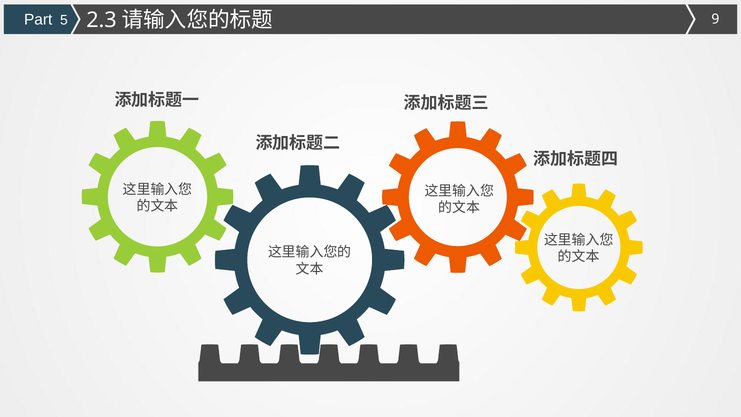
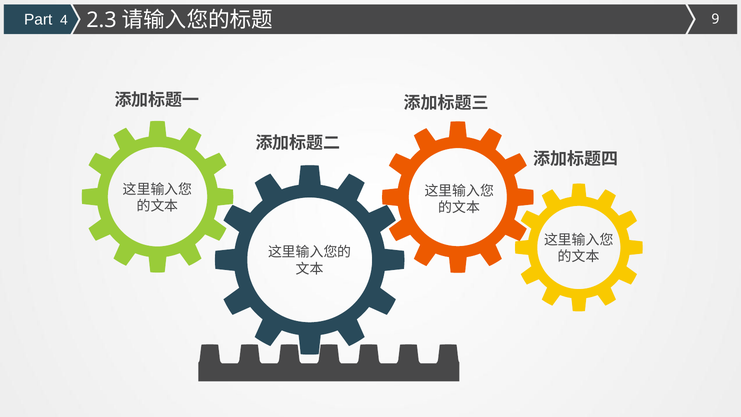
5: 5 -> 4
